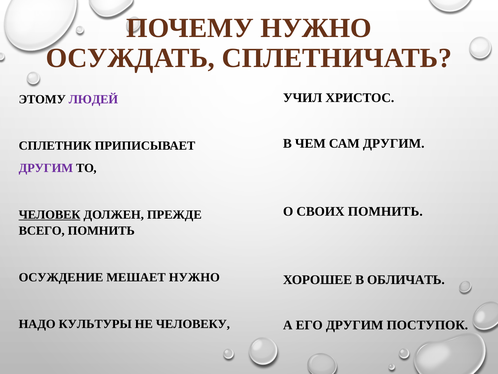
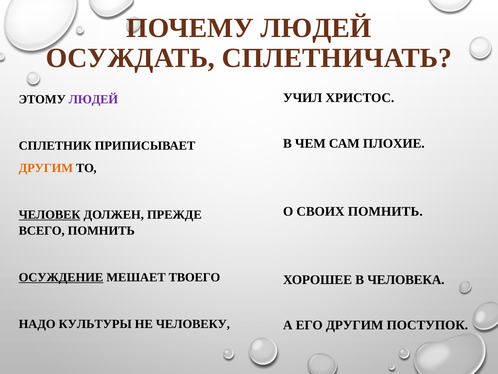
ПОЧЕМУ НУЖНО: НУЖНО -> ЛЮДЕЙ
САМ ДРУГИМ: ДРУГИМ -> ПЛОХИЕ
ДРУГИМ at (46, 168) colour: purple -> orange
ОСУЖДЕНИЕ underline: none -> present
МЕШАЕТ НУЖНО: НУЖНО -> ТВОЕГО
ОБЛИЧАТЬ: ОБЛИЧАТЬ -> ЧЕЛОВЕКА
